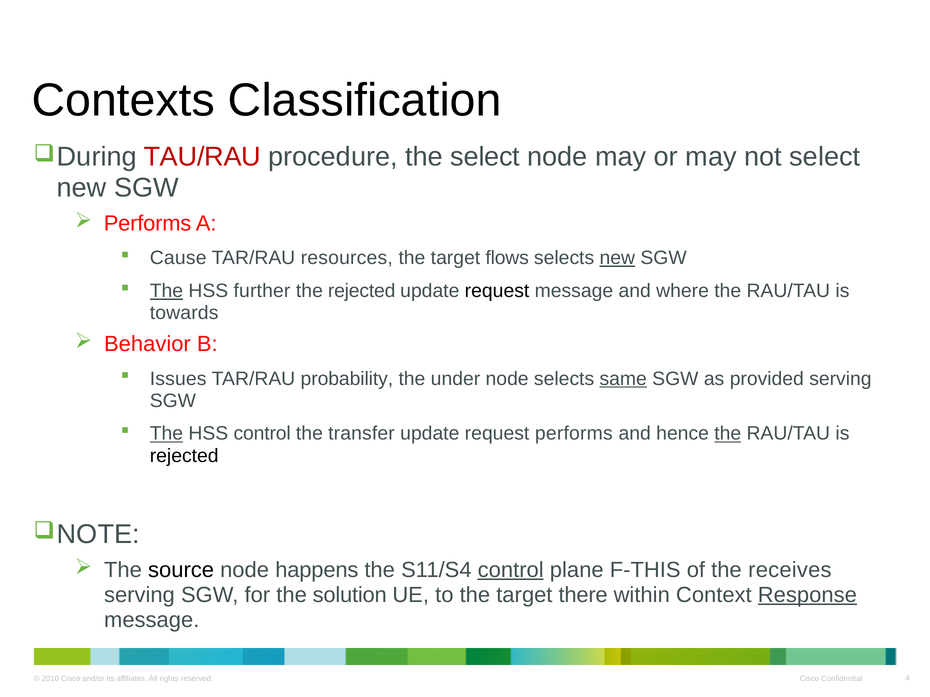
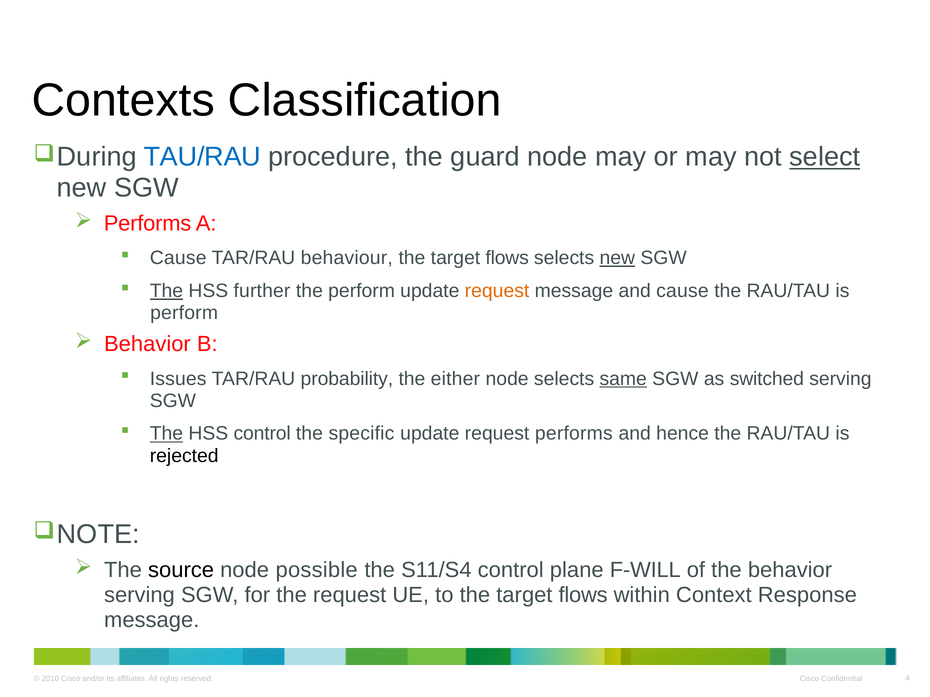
TAU/RAU colour: red -> blue
the select: select -> guard
select at (825, 157) underline: none -> present
resources: resources -> behaviour
the rejected: rejected -> perform
request at (497, 291) colour: black -> orange
and where: where -> cause
towards at (184, 313): towards -> perform
under: under -> either
provided: provided -> switched
transfer: transfer -> specific
the at (728, 434) underline: present -> none
happens: happens -> possible
control at (511, 570) underline: present -> none
F-THIS: F-THIS -> F-WILL
the receives: receives -> behavior
the solution: solution -> request
to the target there: there -> flows
Response underline: present -> none
